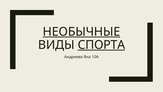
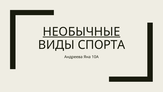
СПОРТА underline: present -> none
